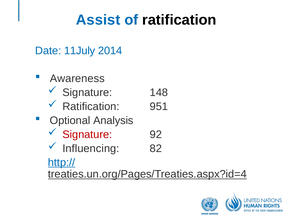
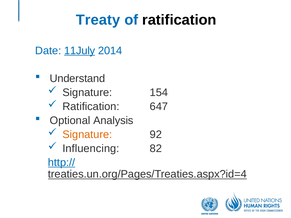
Assist: Assist -> Treaty
11July underline: none -> present
Awareness: Awareness -> Understand
148: 148 -> 154
951: 951 -> 647
Signature at (87, 135) colour: red -> orange
